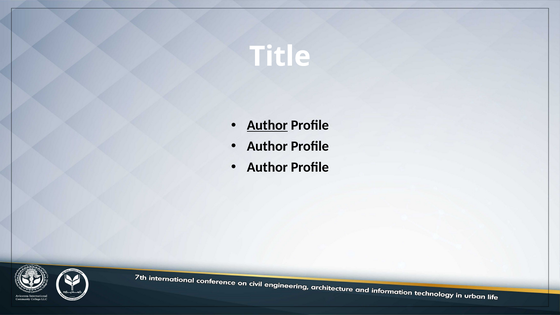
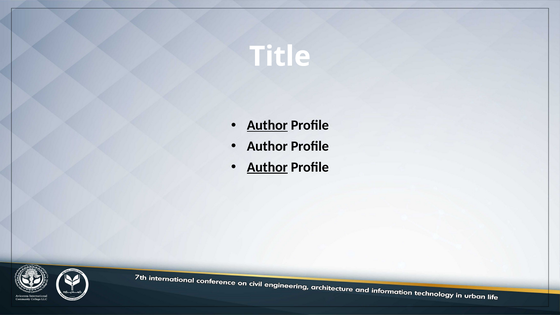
Author at (267, 167) underline: none -> present
